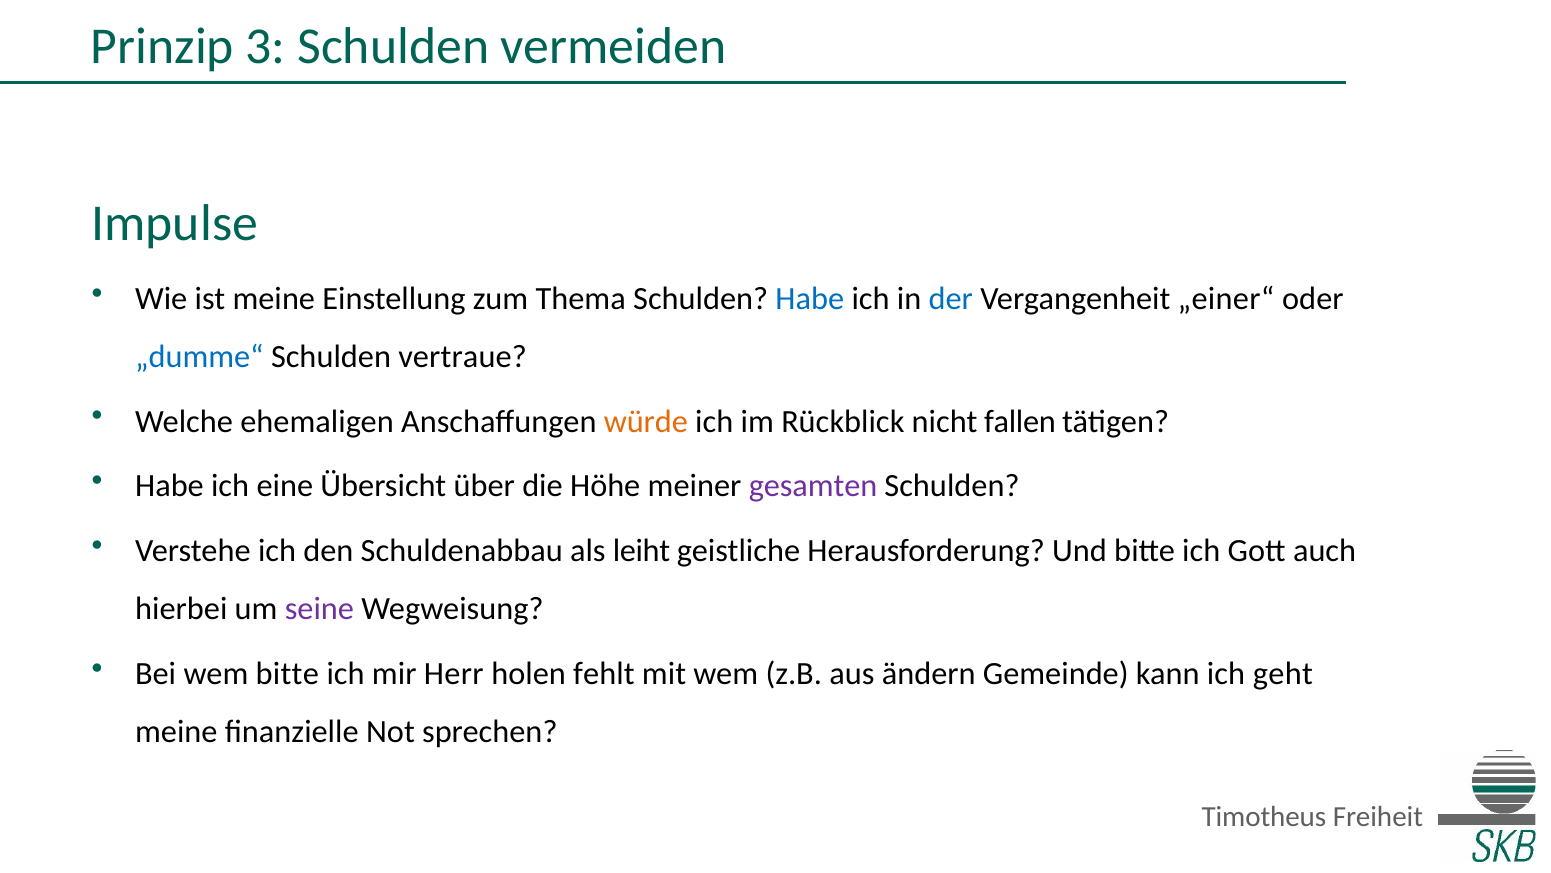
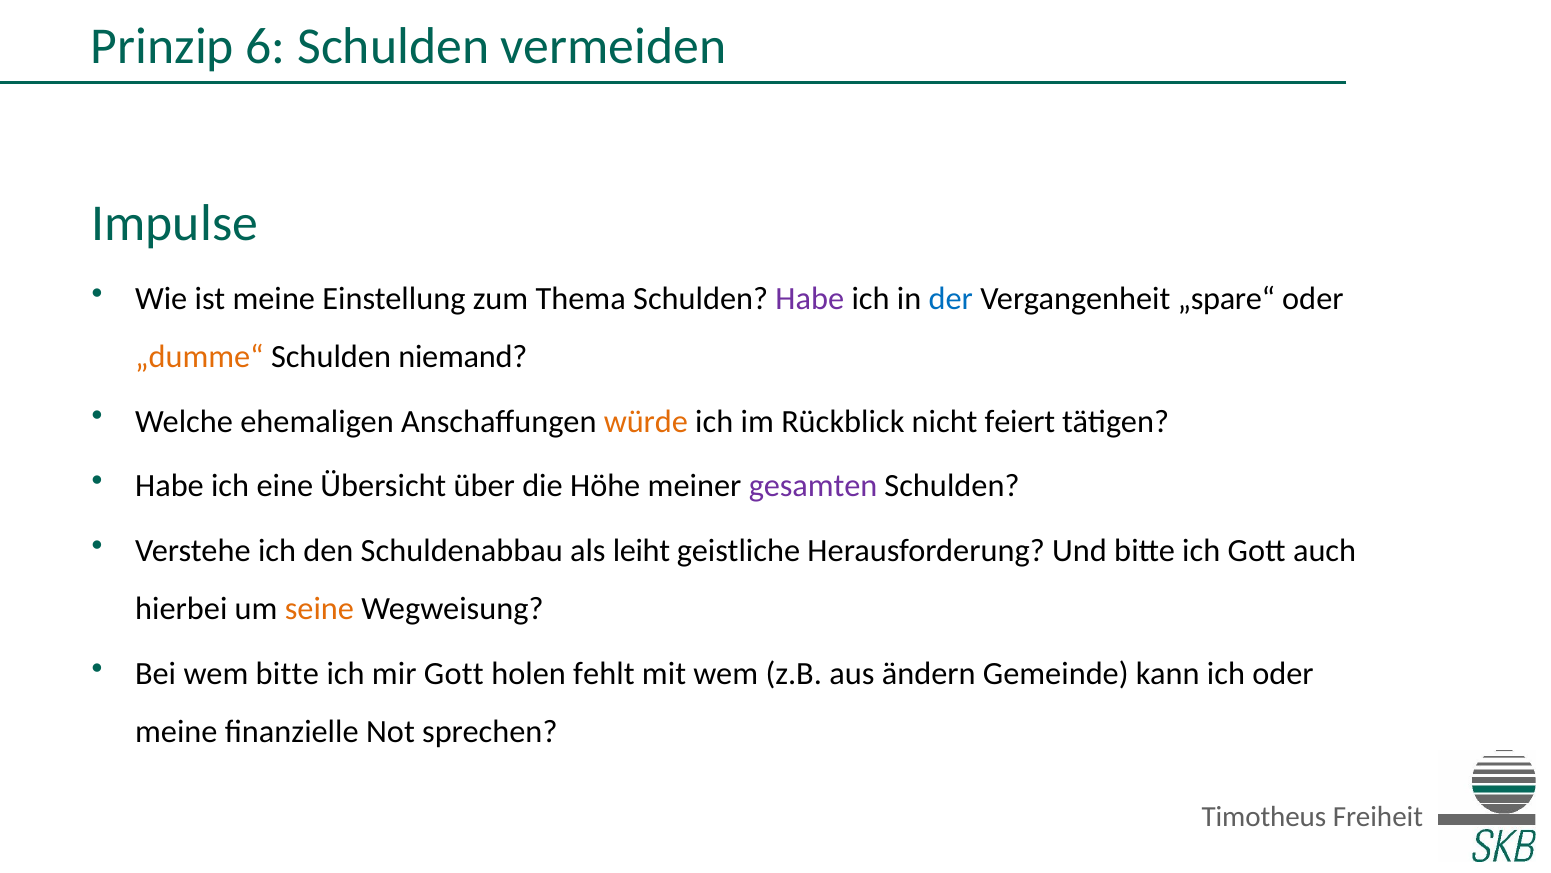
3: 3 -> 6
Habe at (810, 298) colour: blue -> purple
„einer“: „einer“ -> „spare“
„dumme“ colour: blue -> orange
vertraue: vertraue -> niemand
fallen: fallen -> feiert
seine colour: purple -> orange
mir Herr: Herr -> Gott
ich geht: geht -> oder
